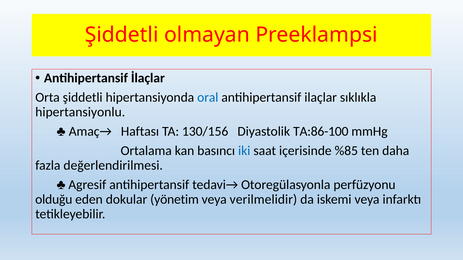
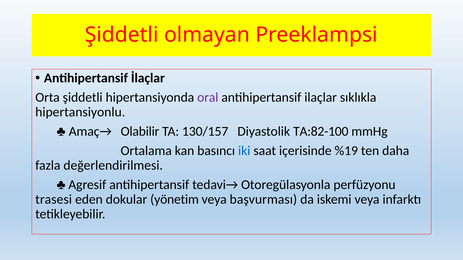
oral colour: blue -> purple
Haftası: Haftası -> Olabilir
130/156: 130/156 -> 130/157
TA:86-100: TA:86-100 -> TA:82-100
%85: %85 -> %19
olduğu: olduğu -> trasesi
verilmelidir: verilmelidir -> başvurması
